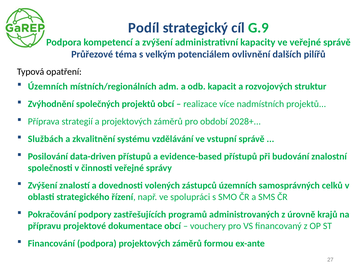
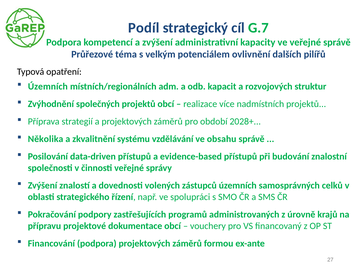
G.9: G.9 -> G.7
Službách: Službách -> Několika
vstupní: vstupní -> obsahu
